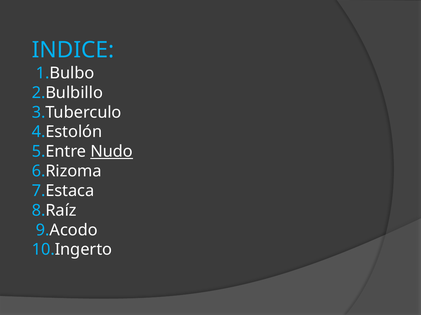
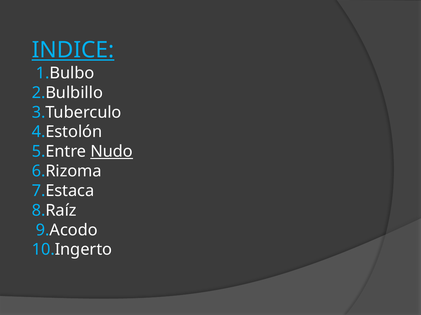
INDICE underline: none -> present
